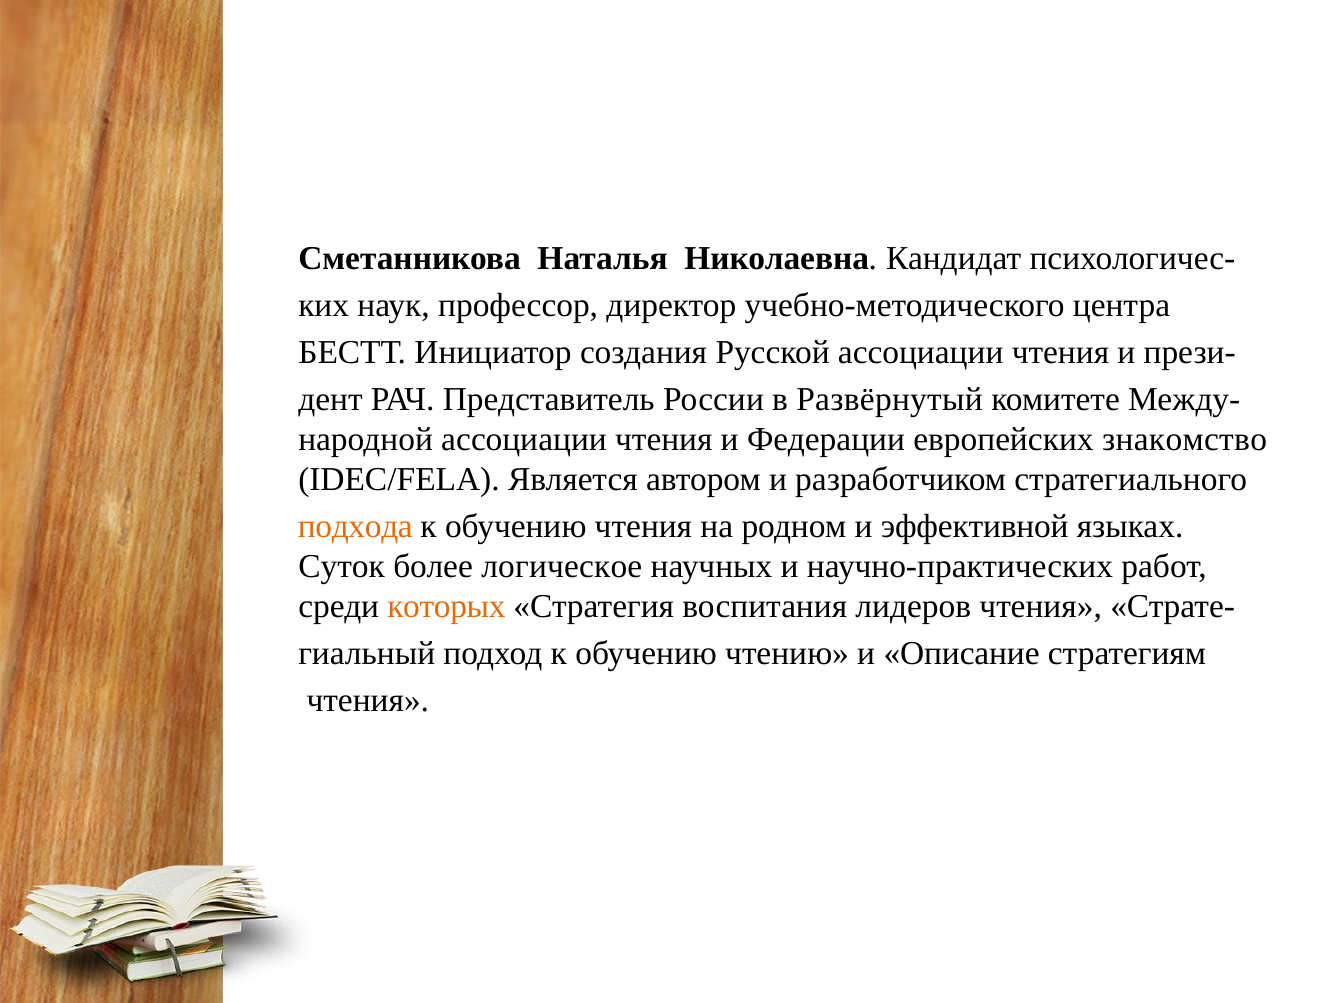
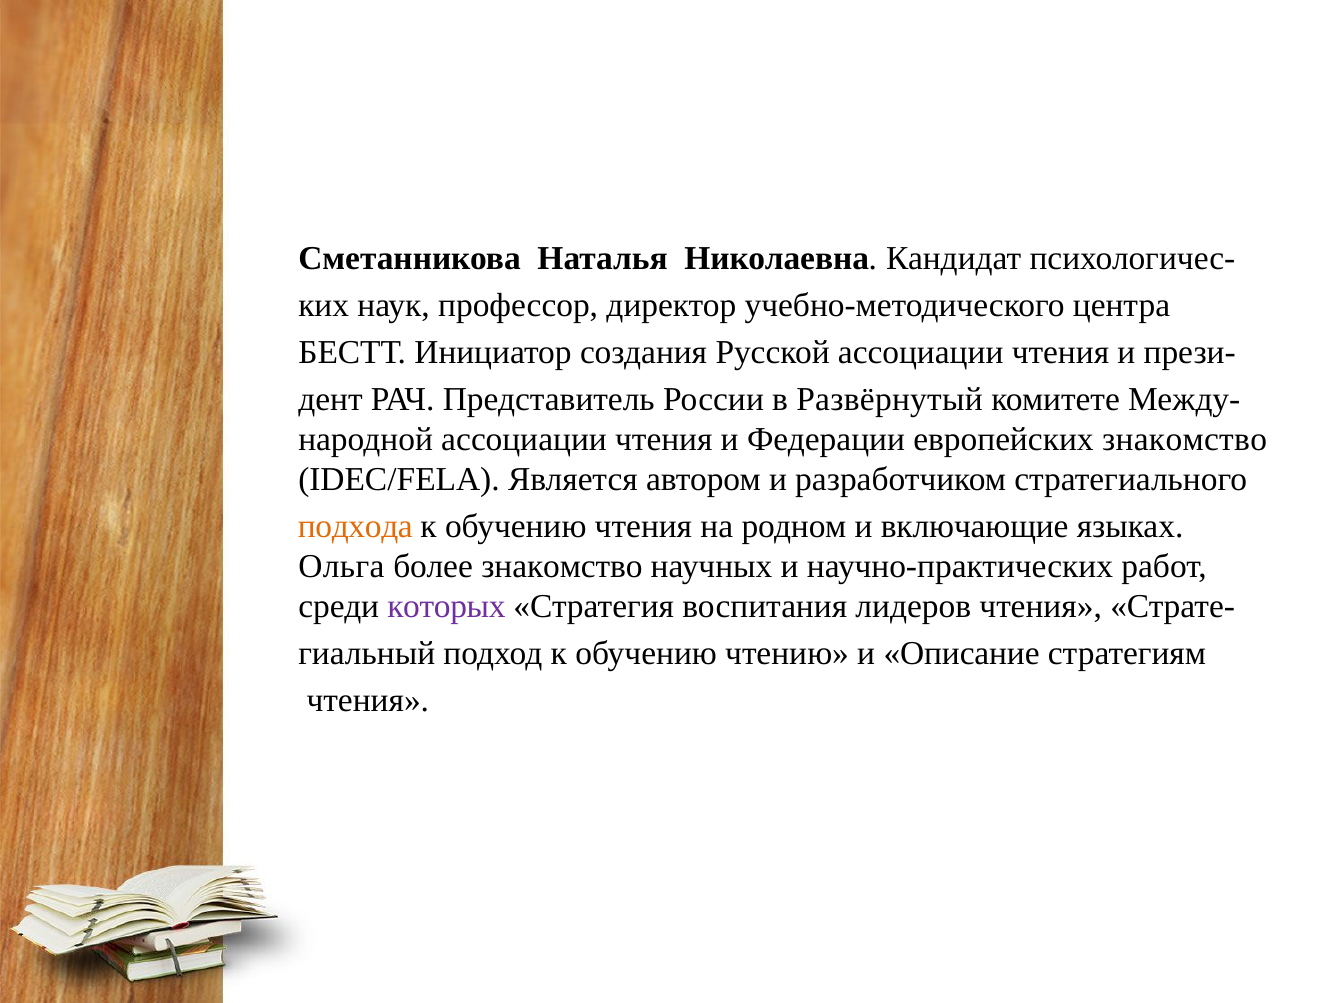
эффективной: эффективной -> включающие
Суток: Суток -> Ольга
более логическое: логическое -> знакомство
которых colour: orange -> purple
